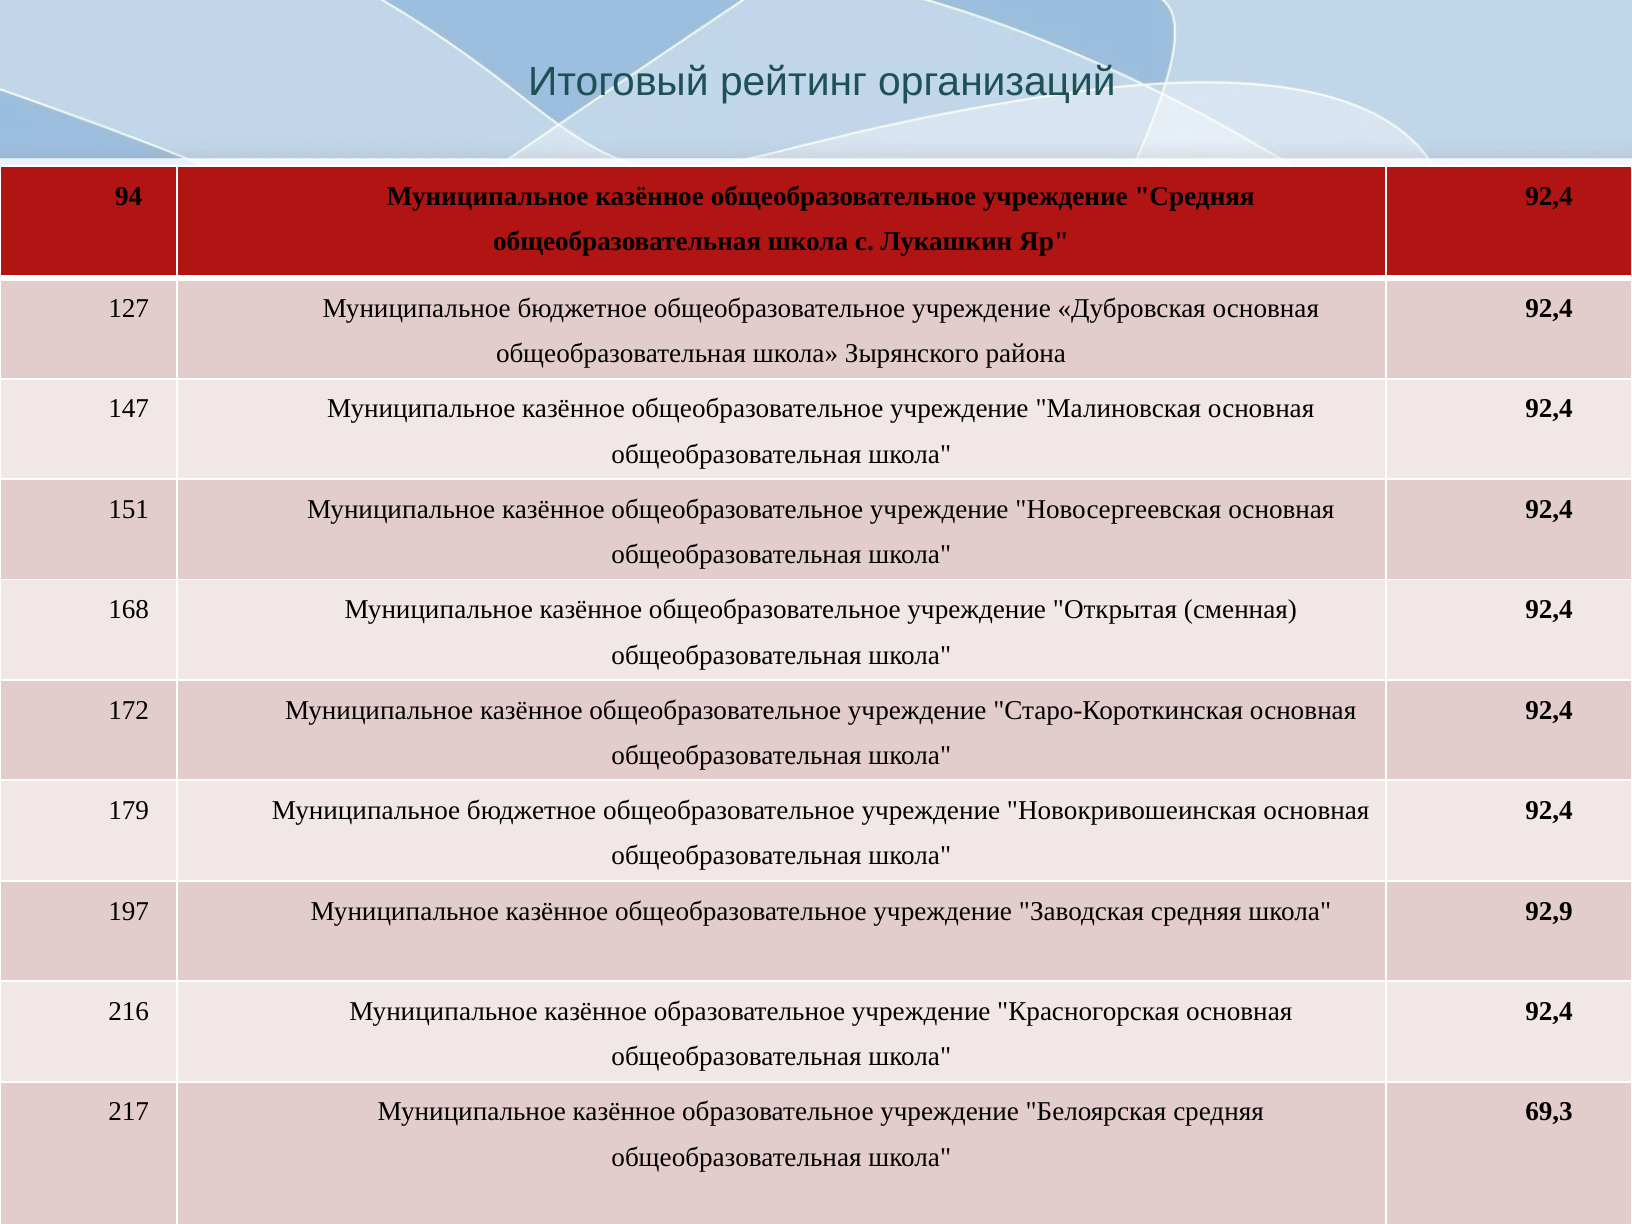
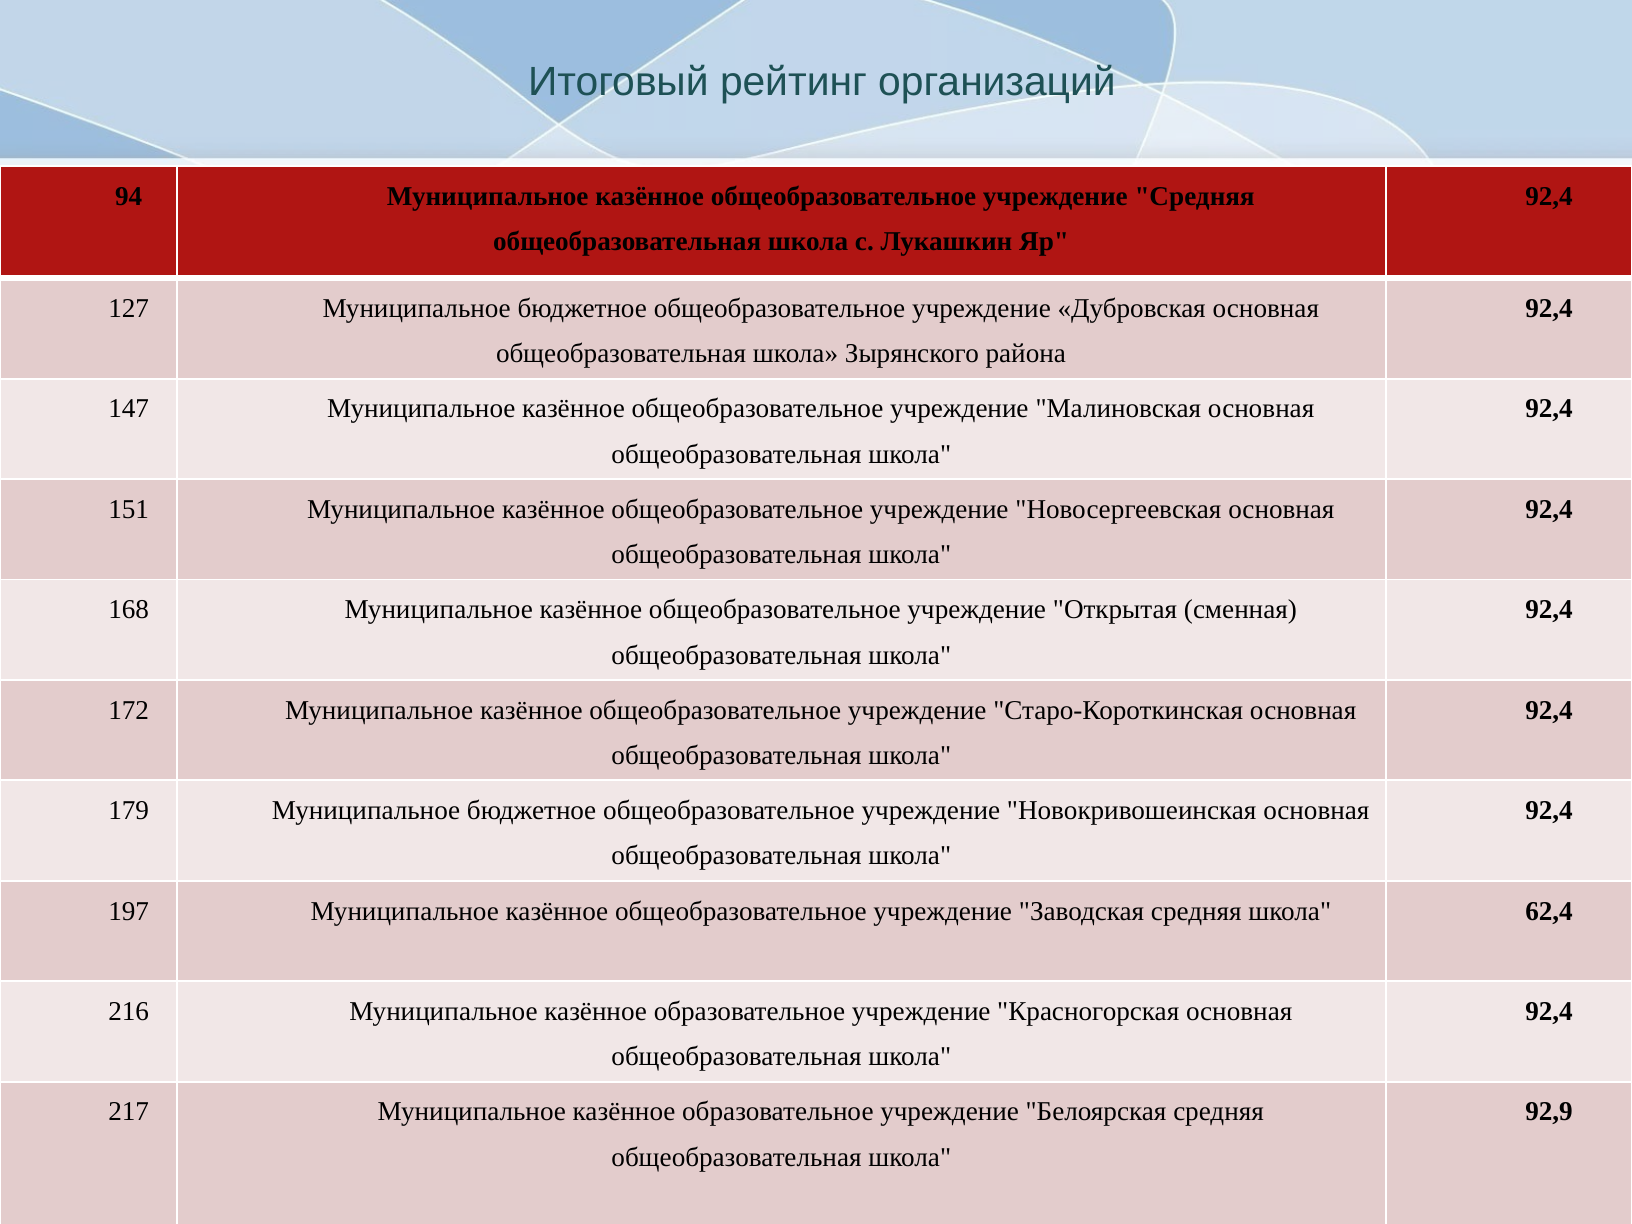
92,9: 92,9 -> 62,4
69,3: 69,3 -> 92,9
